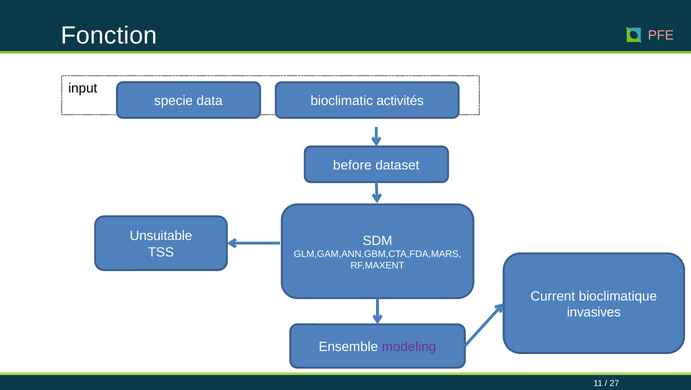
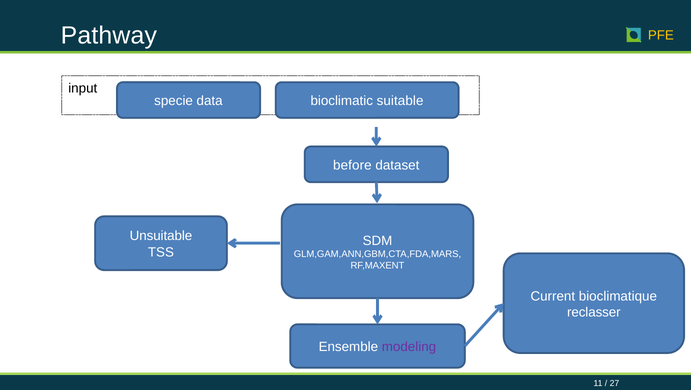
Fonction: Fonction -> Pathway
PFE colour: pink -> yellow
activités: activités -> suitable
invasives: invasives -> reclasser
